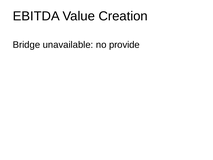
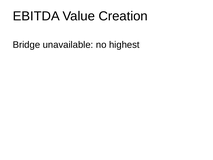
provide: provide -> highest
